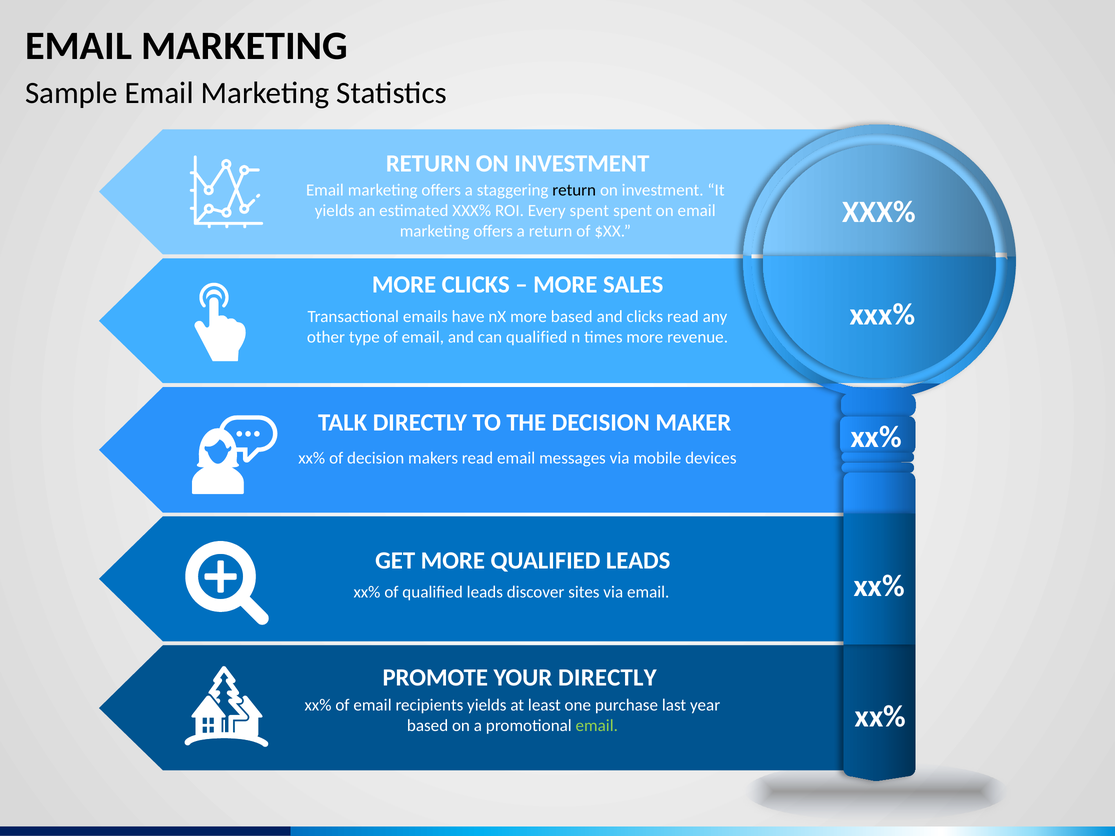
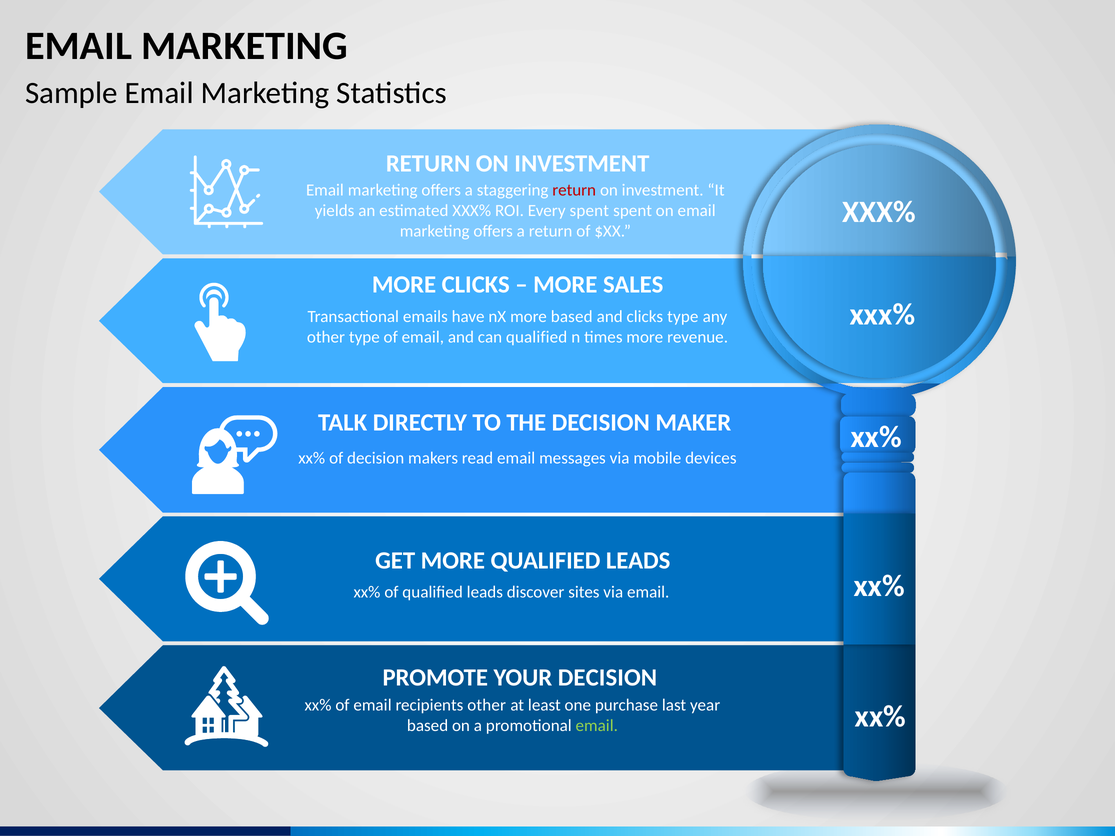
return at (574, 190) colour: black -> red
clicks read: read -> type
YOUR DIRECTLY: DIRECTLY -> DECISION
recipients yields: yields -> other
